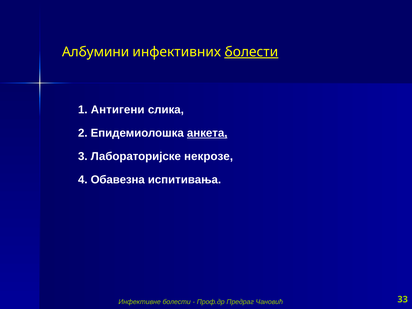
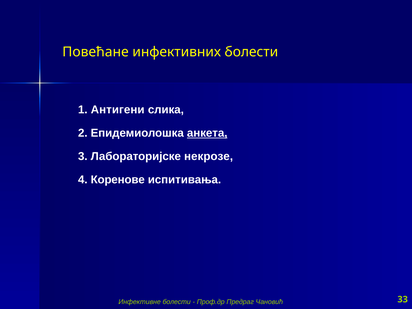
Албумини: Албумини -> Повећане
болести at (251, 52) underline: present -> none
Обавезна: Обавезна -> Коренове
